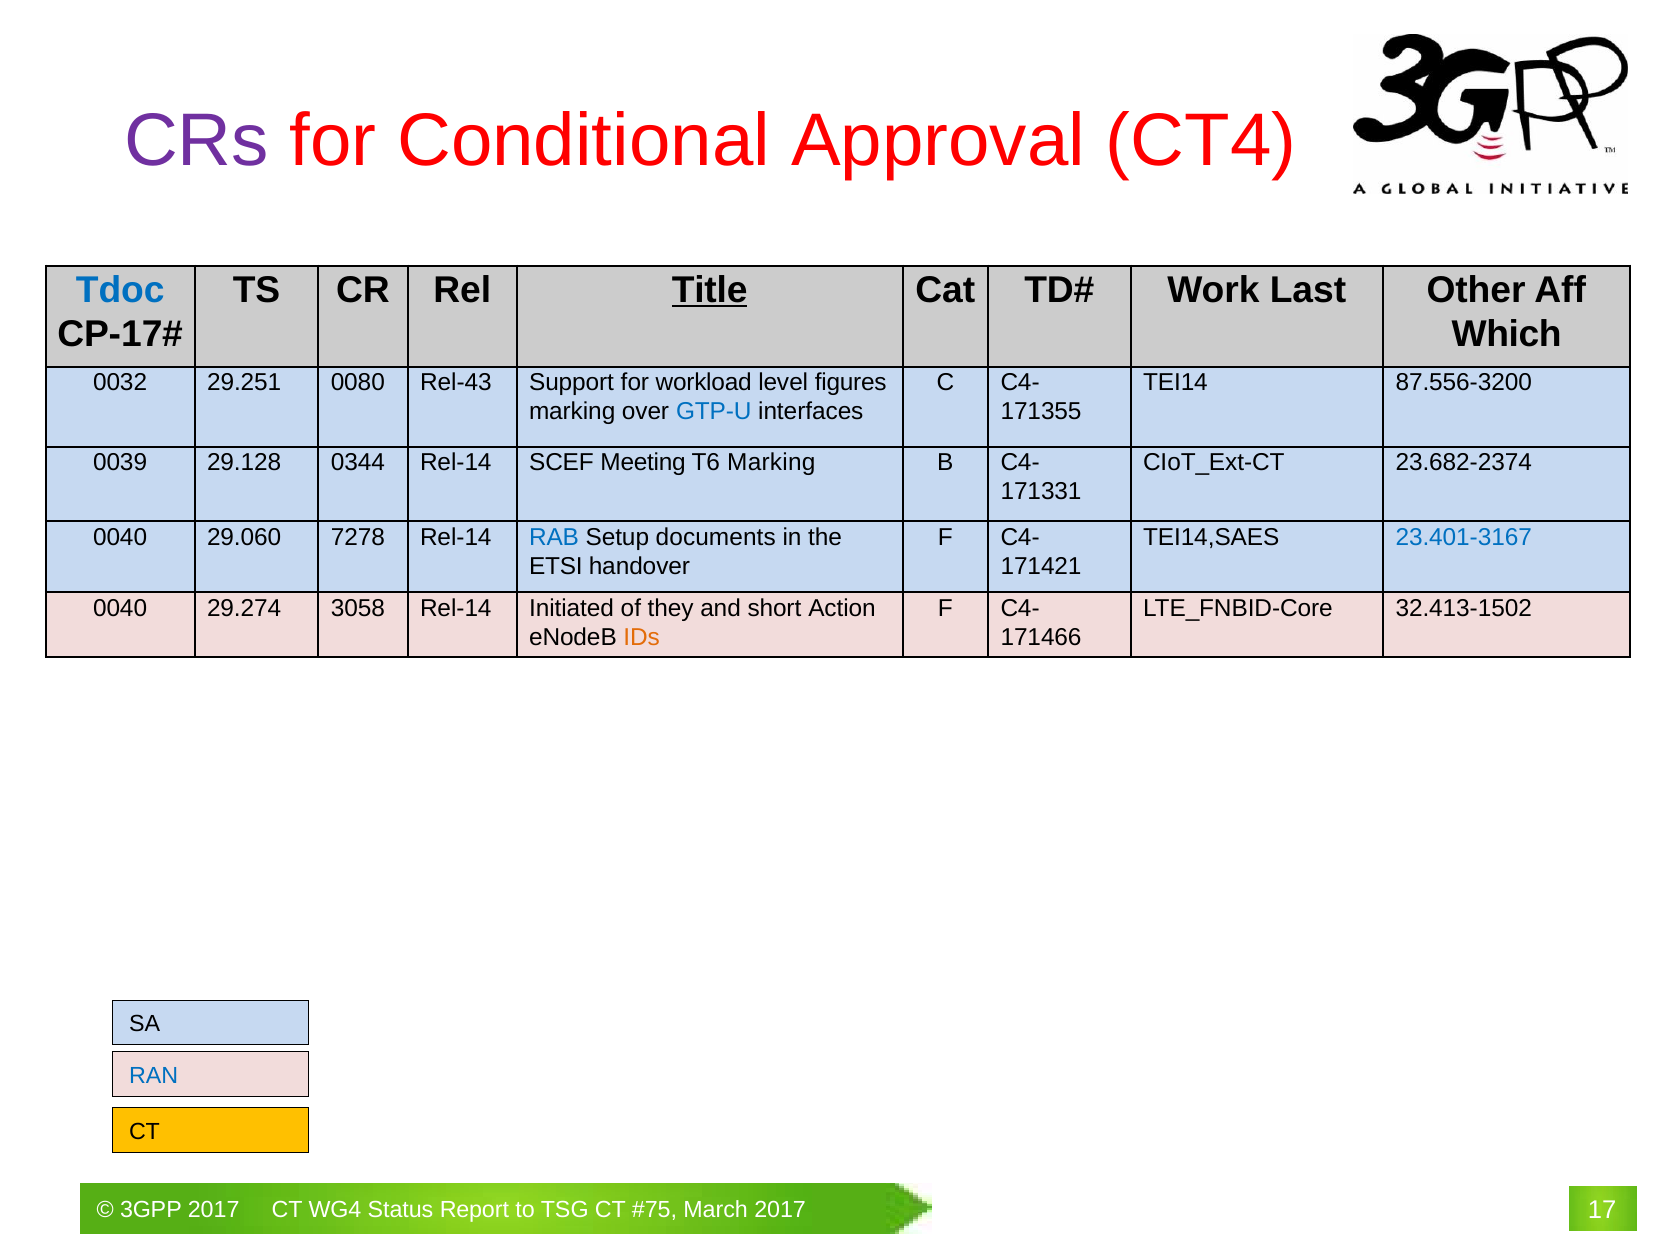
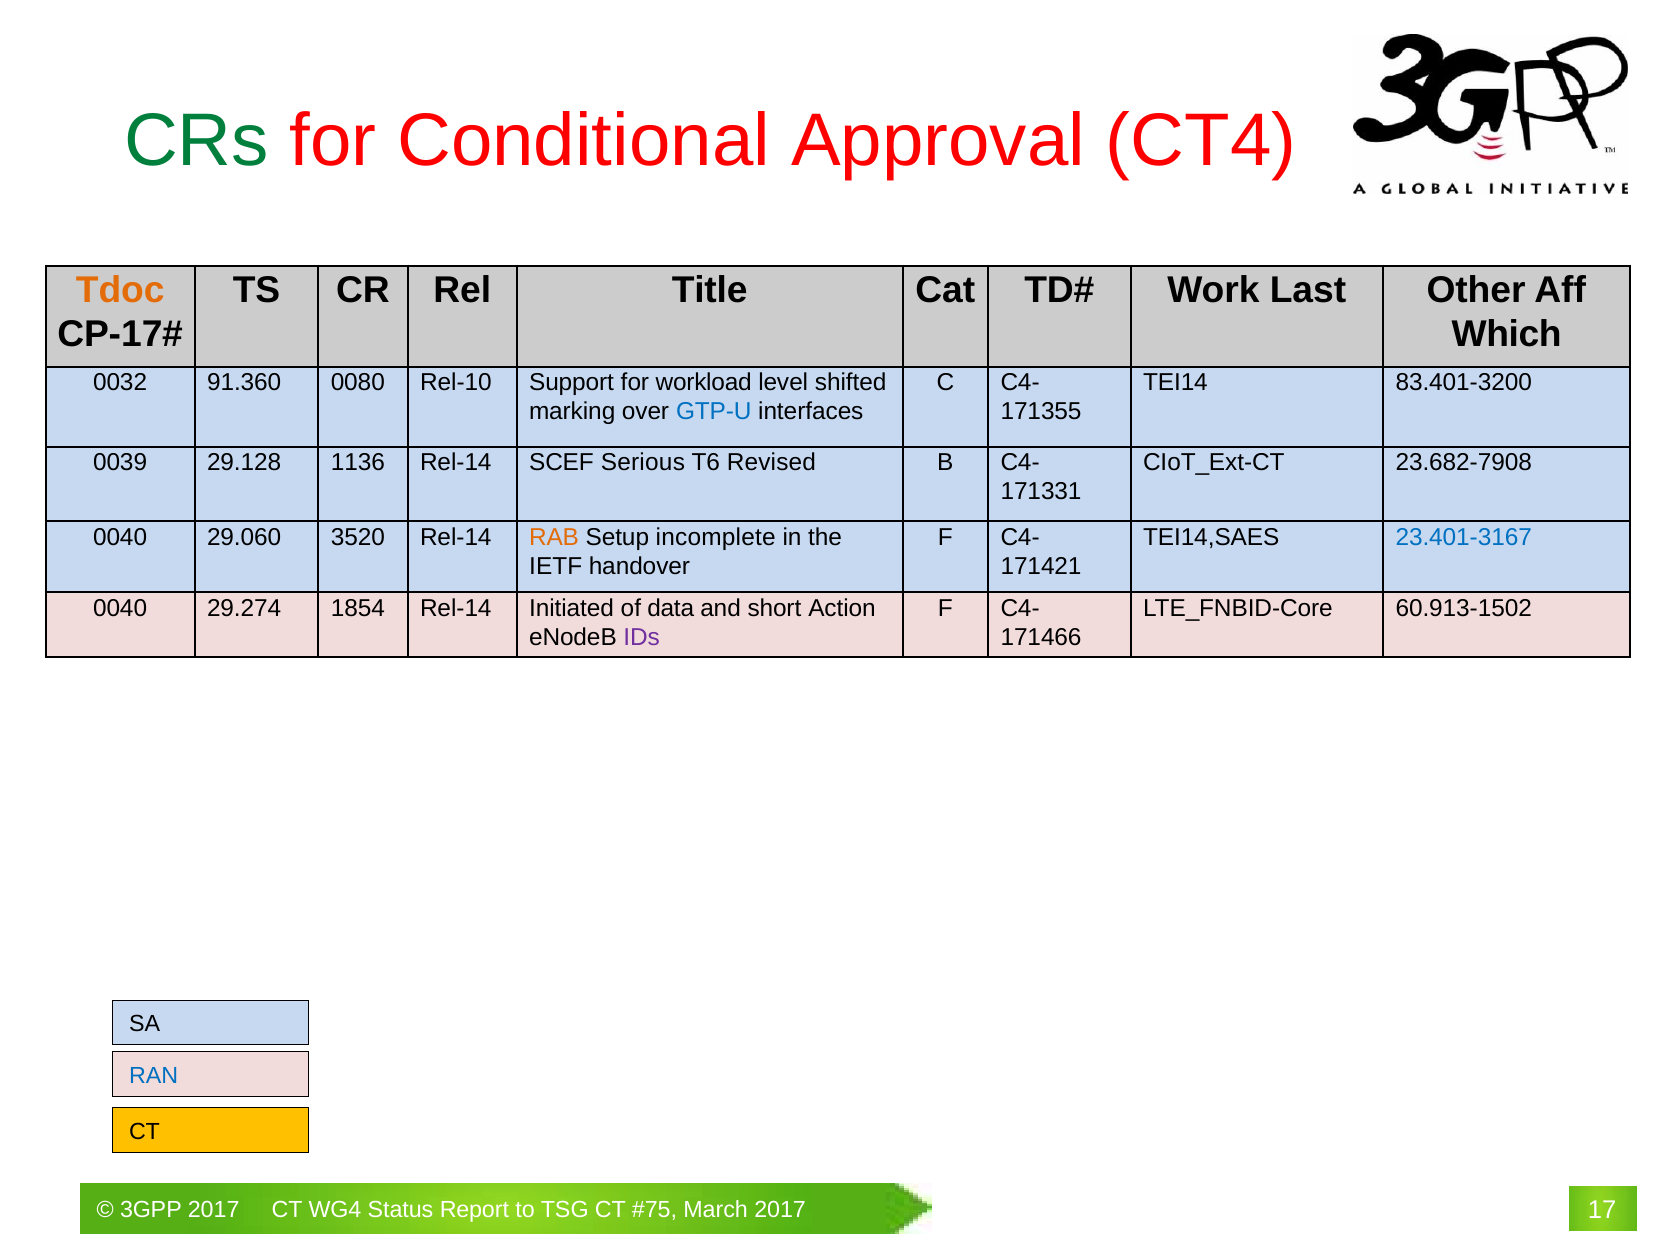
CRs colour: purple -> green
Tdoc colour: blue -> orange
Title underline: present -> none
29.251: 29.251 -> 91.360
Rel-43: Rel-43 -> Rel-10
figures: figures -> shifted
87.556-3200: 87.556-3200 -> 83.401-3200
0344: 0344 -> 1136
Meeting: Meeting -> Serious
T6 Marking: Marking -> Revised
23.682-2374: 23.682-2374 -> 23.682-7908
7278: 7278 -> 3520
RAB colour: blue -> orange
documents: documents -> incomplete
ETSI: ETSI -> IETF
3058: 3058 -> 1854
they: they -> data
32.413-1502: 32.413-1502 -> 60.913-1502
IDs colour: orange -> purple
